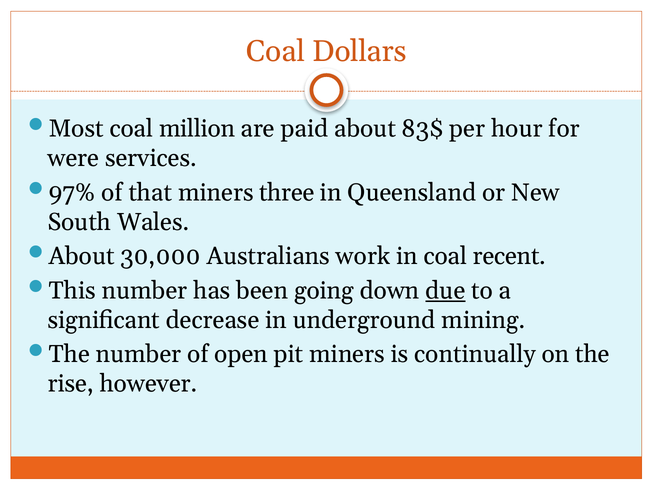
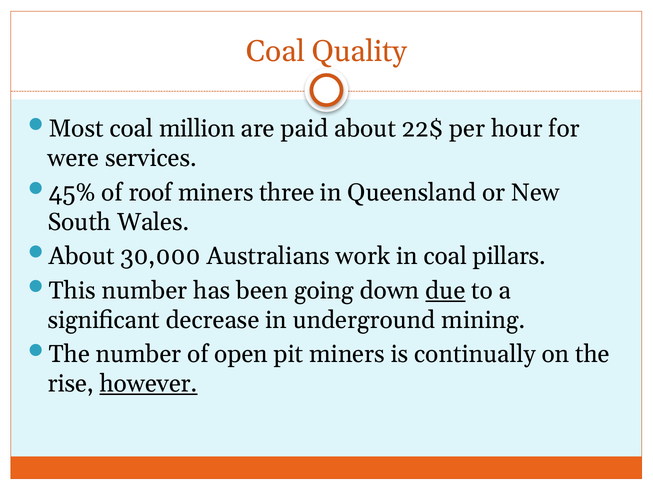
Dollars: Dollars -> Quality
83$: 83$ -> 22$
97%: 97% -> 45%
that: that -> roof
recent: recent -> pillars
however underline: none -> present
